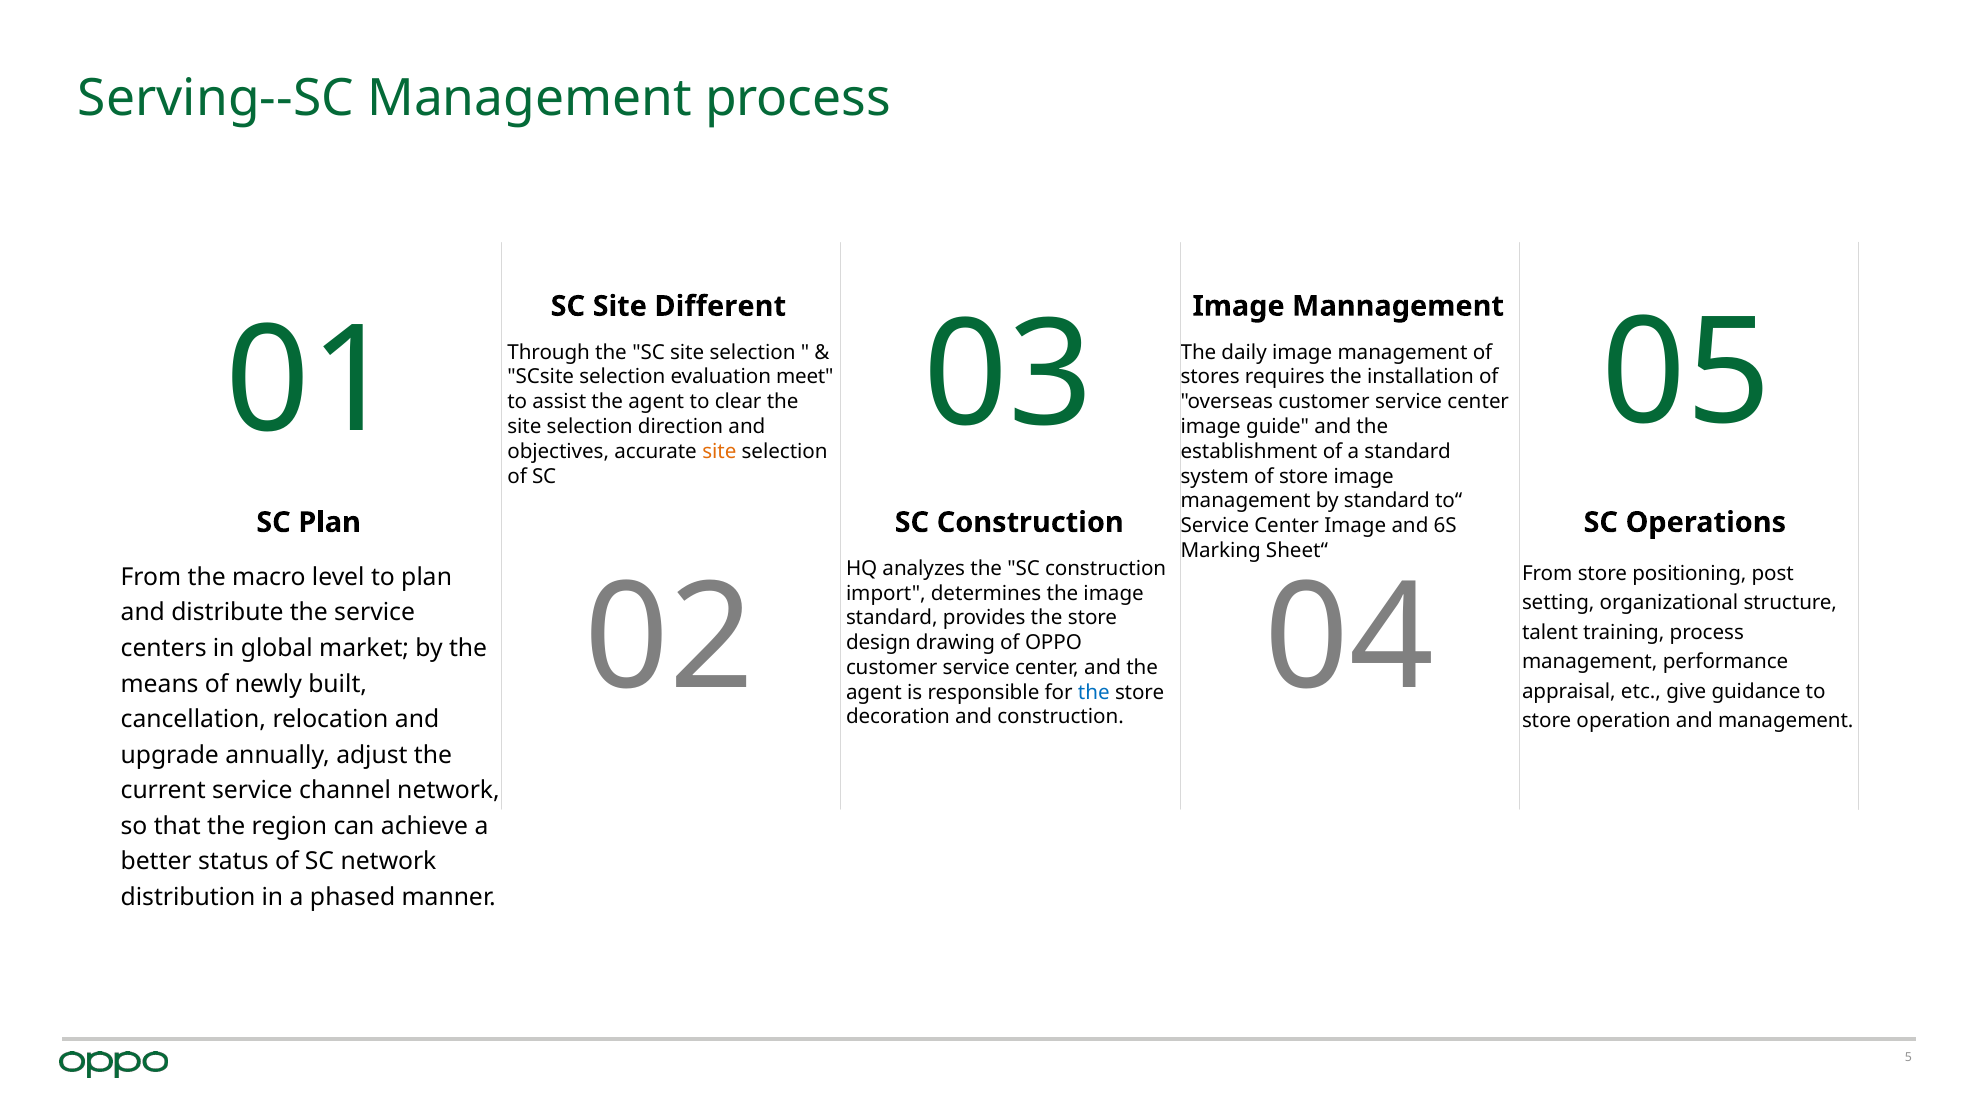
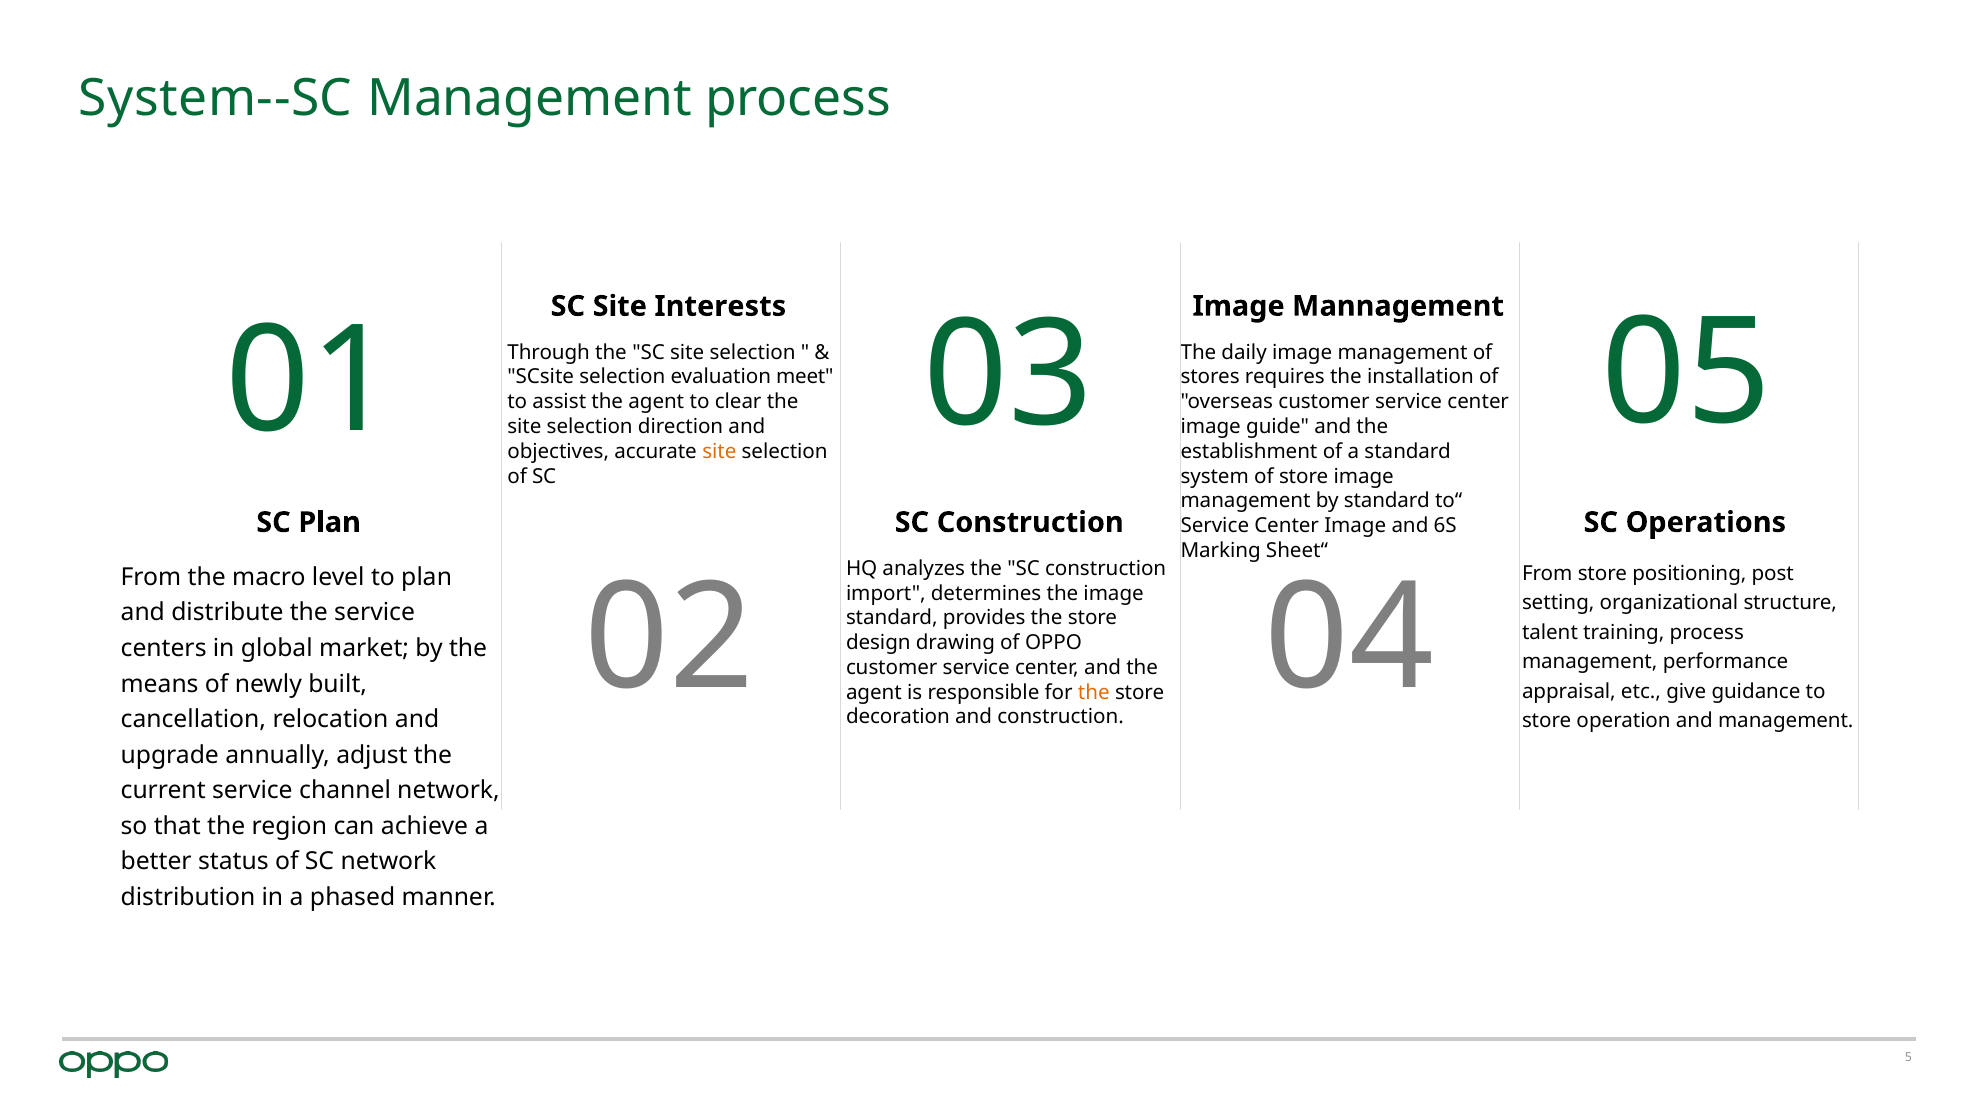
Serving--SC: Serving--SC -> System--SC
Different: Different -> Interests
the at (1094, 692) colour: blue -> orange
